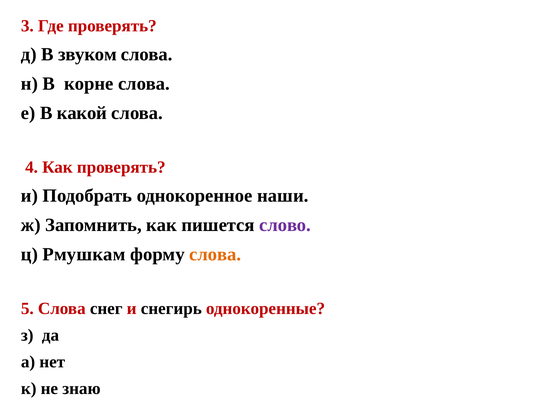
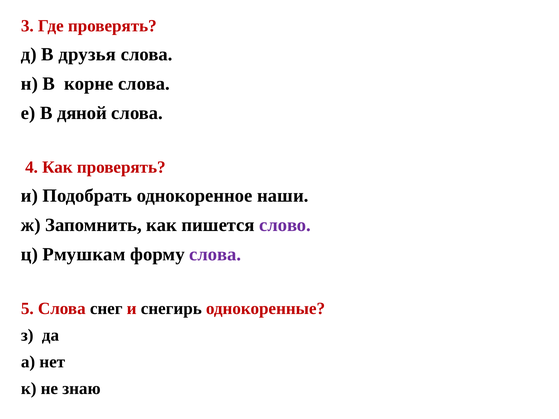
звуком: звуком -> друзья
какой: какой -> дяной
слова at (215, 254) colour: orange -> purple
